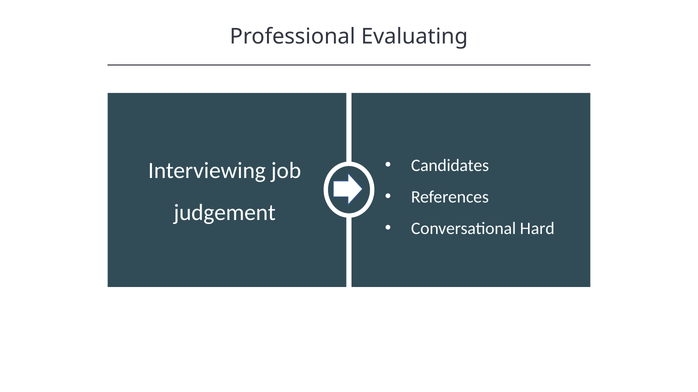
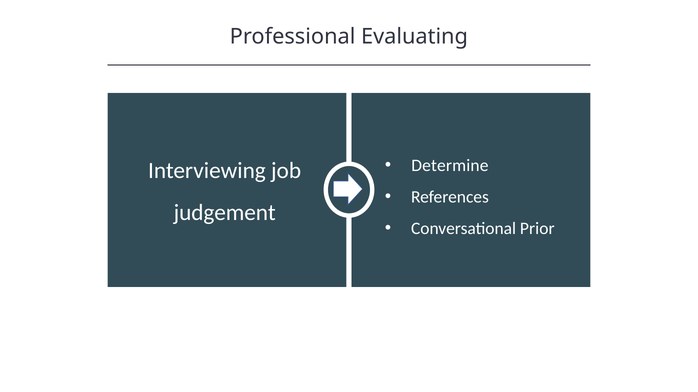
Candidates: Candidates -> Determine
Hard: Hard -> Prior
